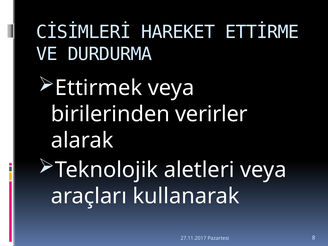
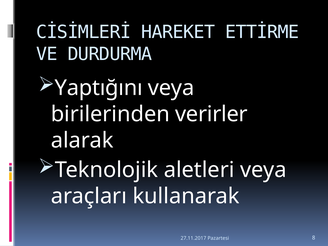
Ettirmek: Ettirmek -> Yaptığını
